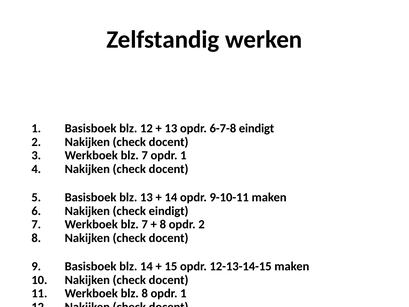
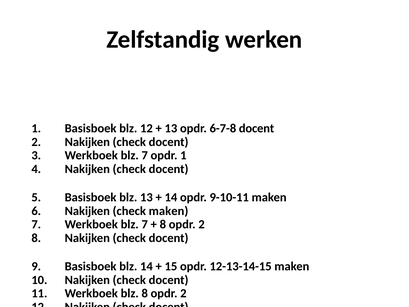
6-7-8 eindigt: eindigt -> docent
check eindigt: eindigt -> maken
blz 8 opdr 1: 1 -> 2
